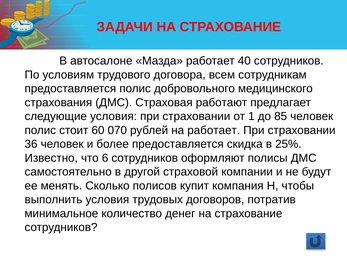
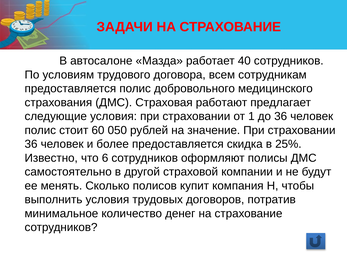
до 85: 85 -> 36
070: 070 -> 050
на работает: работает -> значение
